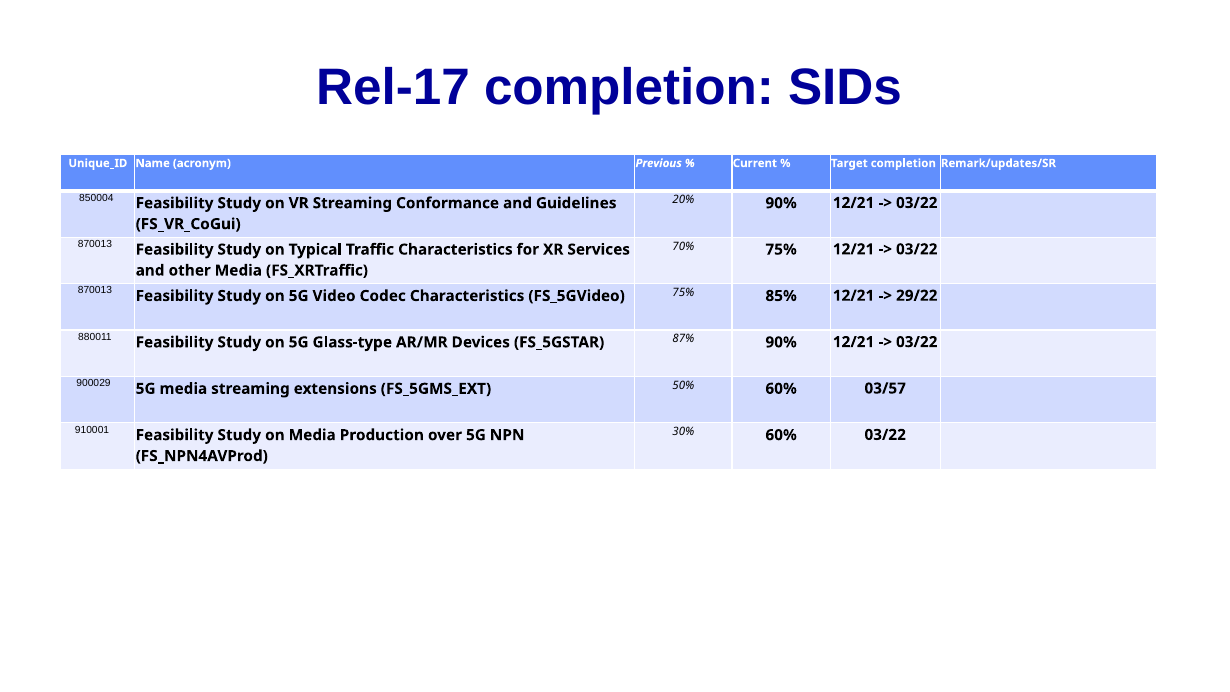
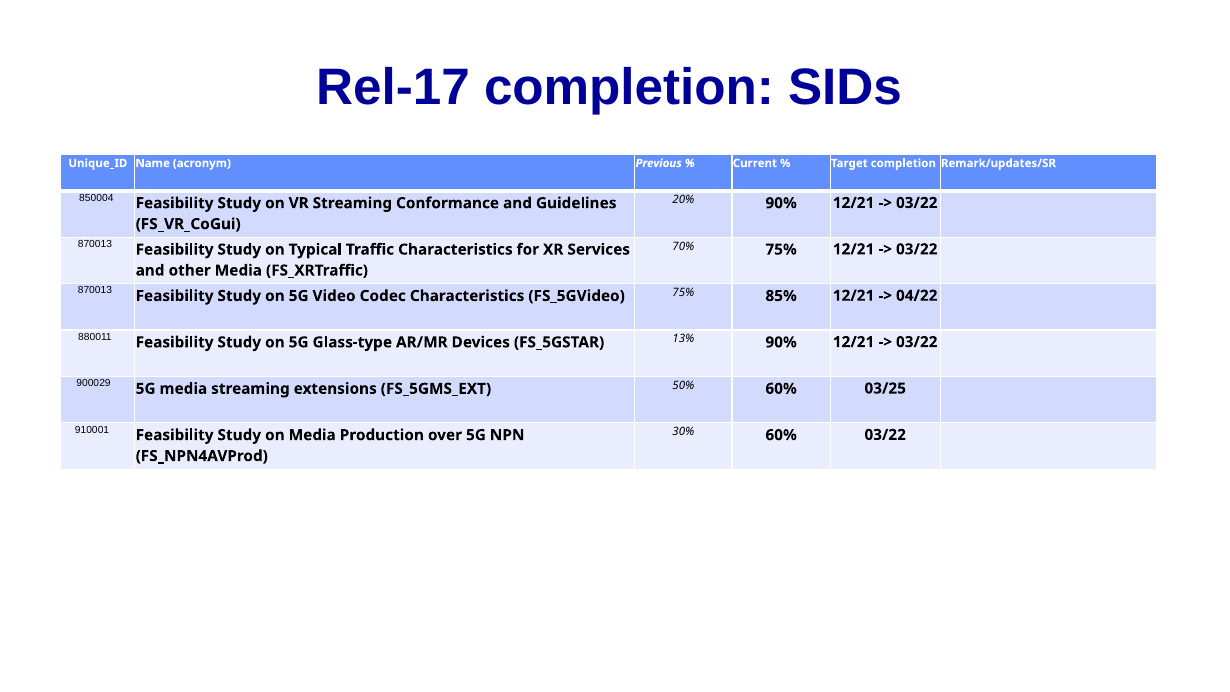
29/22: 29/22 -> 04/22
87%: 87% -> 13%
03/57: 03/57 -> 03/25
